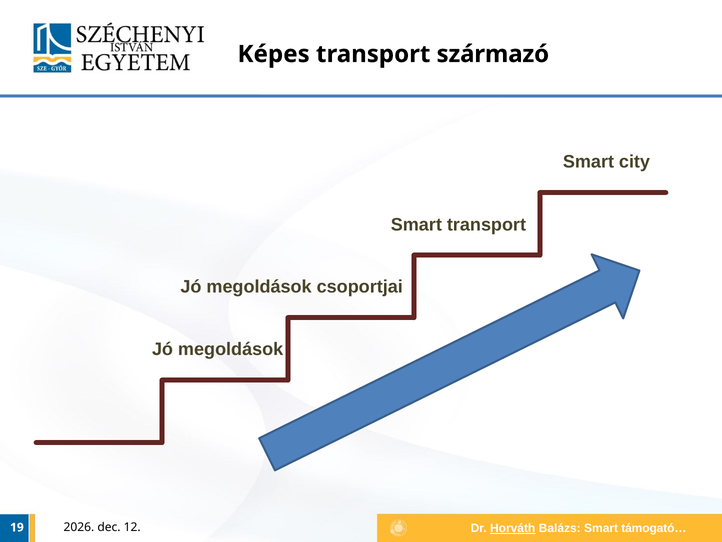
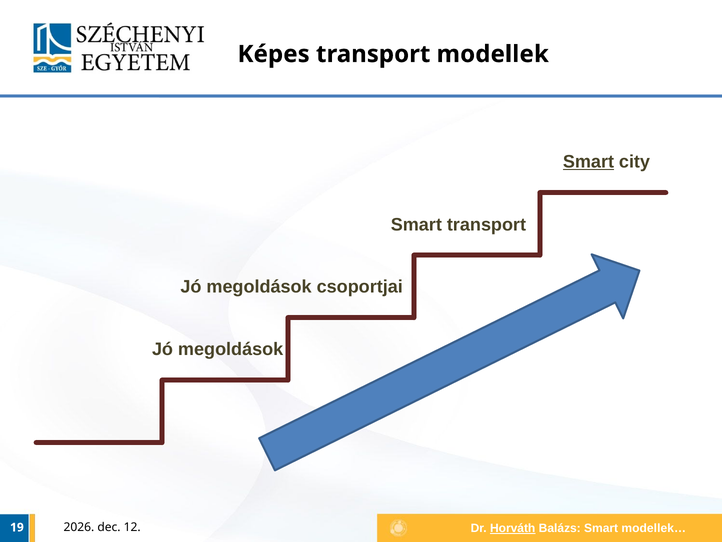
származó: származó -> modellek
Smart at (588, 162) underline: none -> present
támogató…: támogató… -> modellek…
